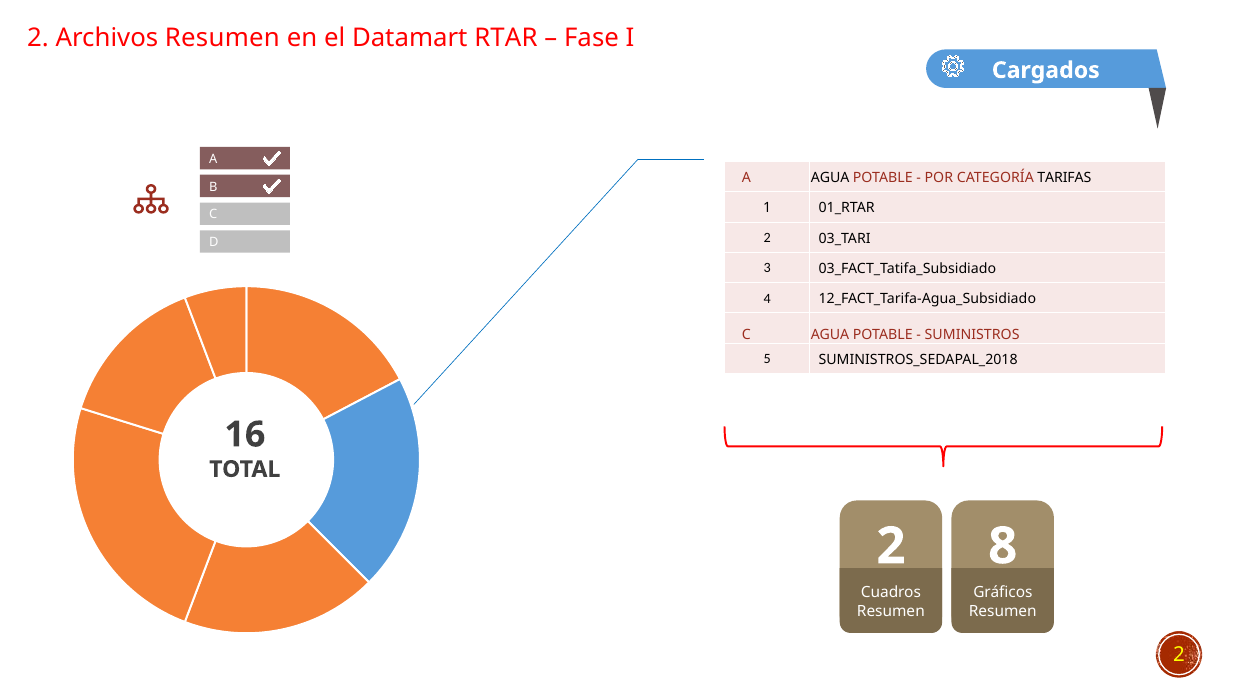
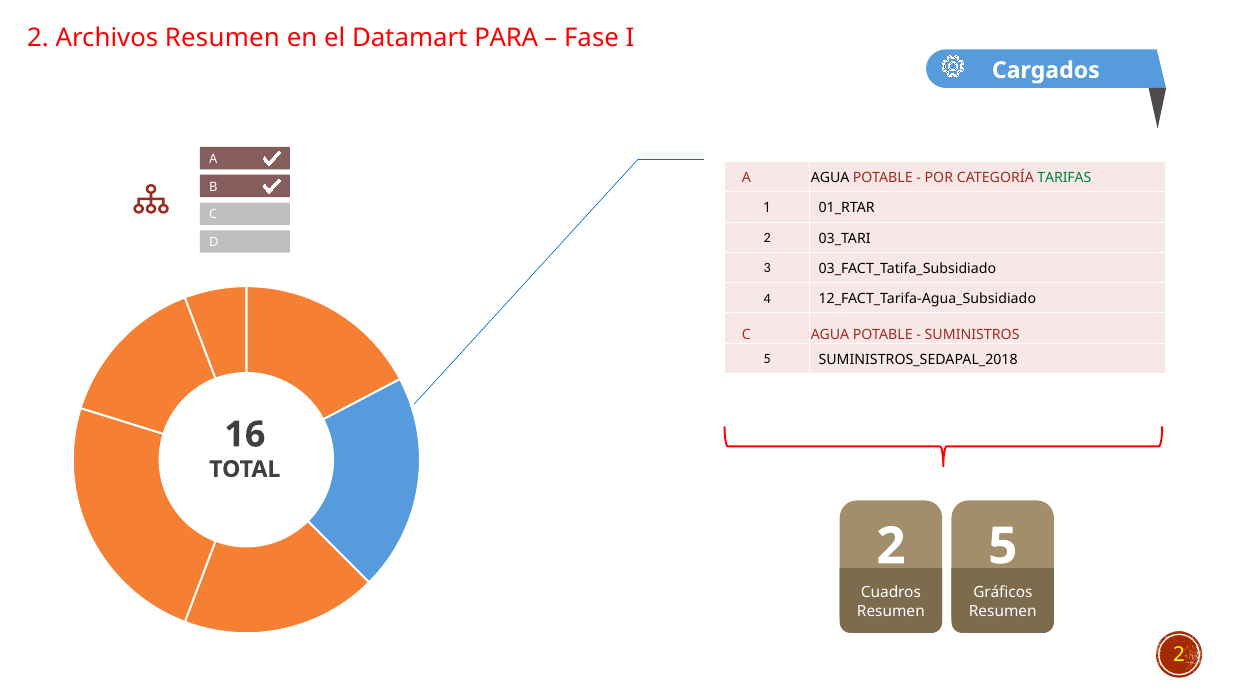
RTAR: RTAR -> PARA
TARIFAS colour: black -> green
2 8: 8 -> 5
